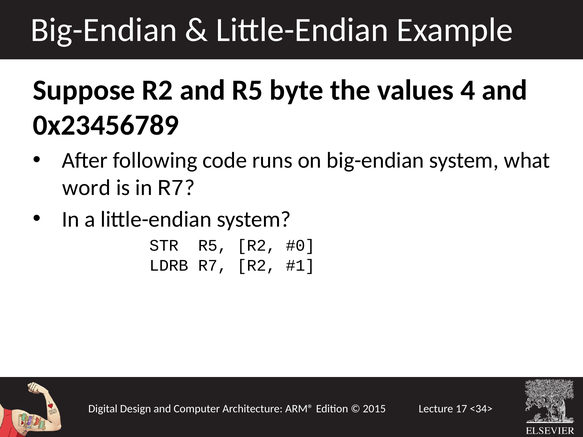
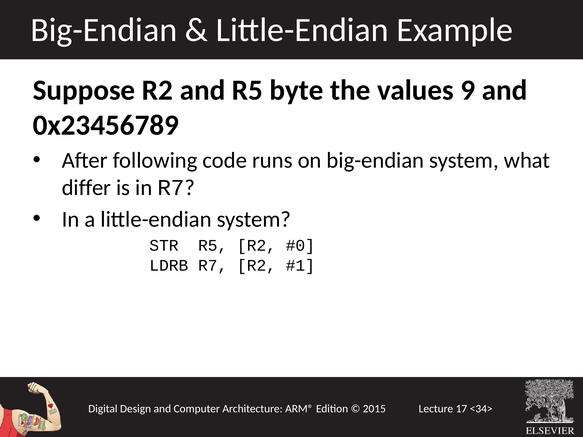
4: 4 -> 9
word: word -> differ
